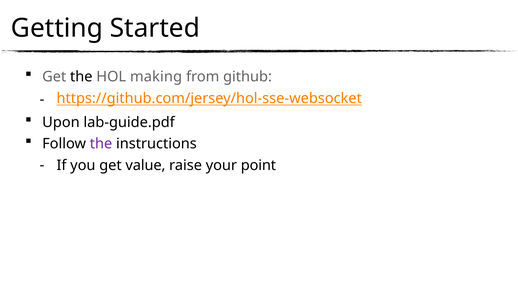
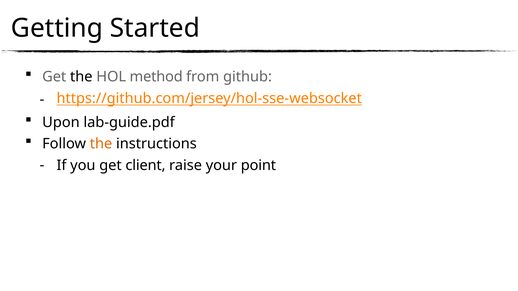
making: making -> method
the at (101, 144) colour: purple -> orange
value: value -> client
